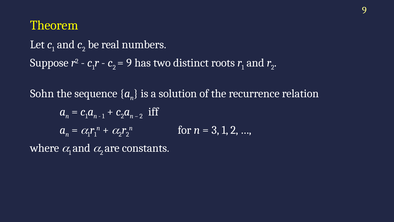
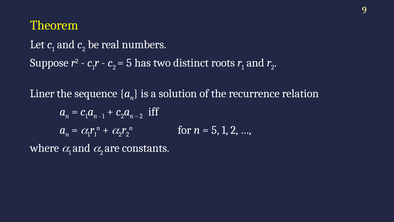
9 at (129, 63): 9 -> 5
Sohn: Sohn -> Liner
3 at (215, 130): 3 -> 5
